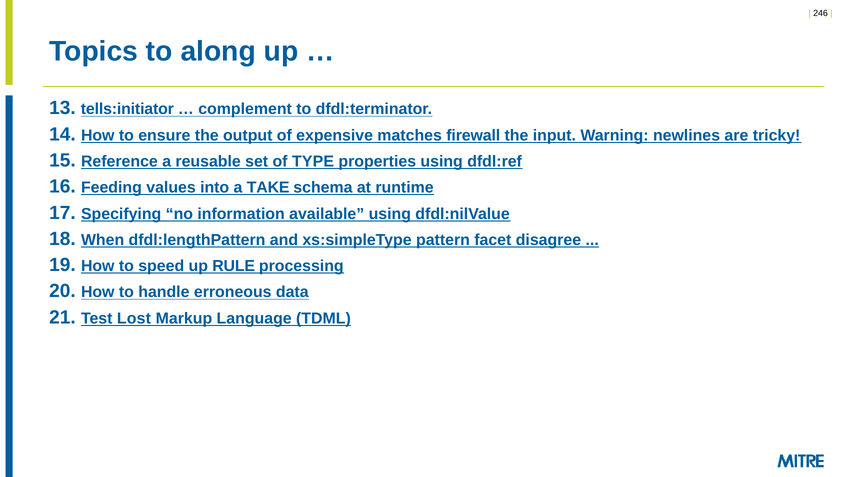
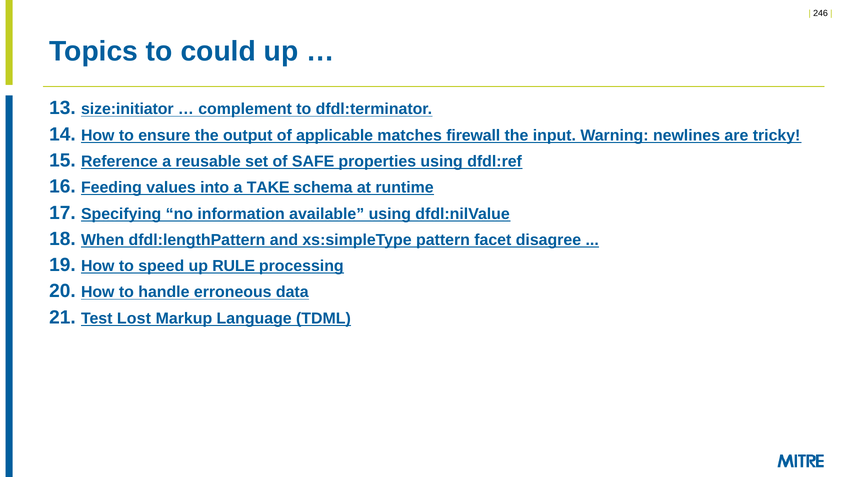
along: along -> could
tells:initiator: tells:initiator -> size:initiator
expensive: expensive -> applicable
TYPE: TYPE -> SAFE
